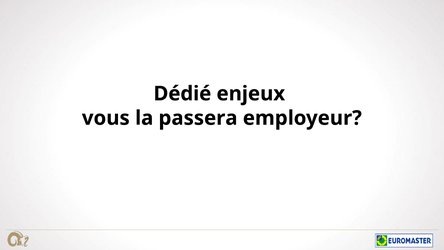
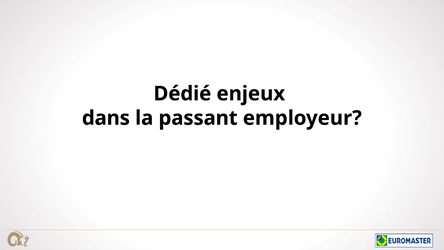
vous: vous -> dans
passera: passera -> passant
